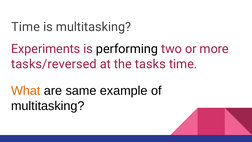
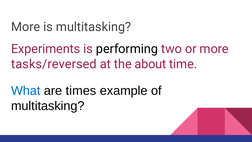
Time at (26, 27): Time -> More
tasks: tasks -> about
What colour: orange -> blue
same: same -> times
